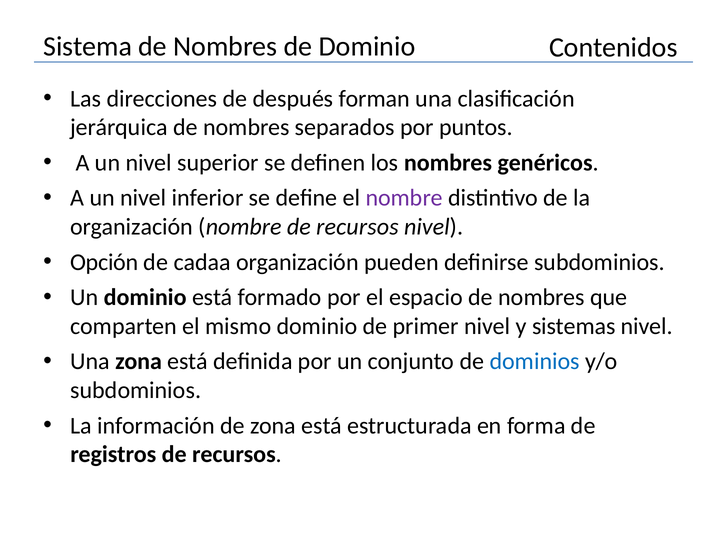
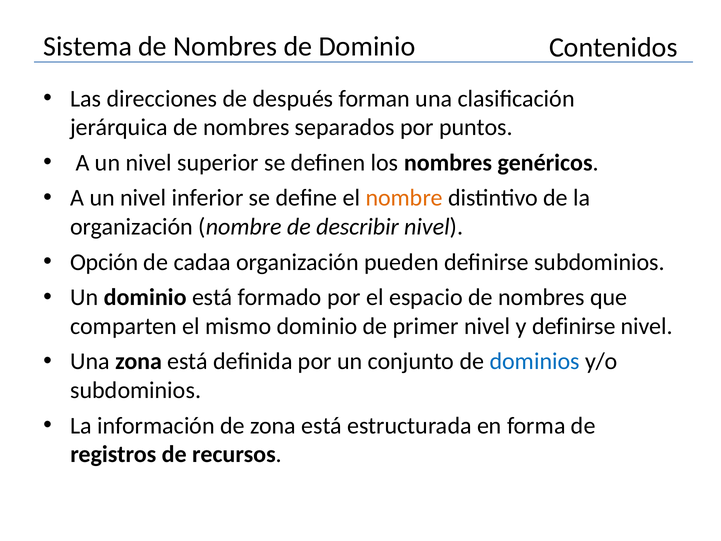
nombre at (404, 198) colour: purple -> orange
nombre de recursos: recursos -> describir
y sistemas: sistemas -> definirse
